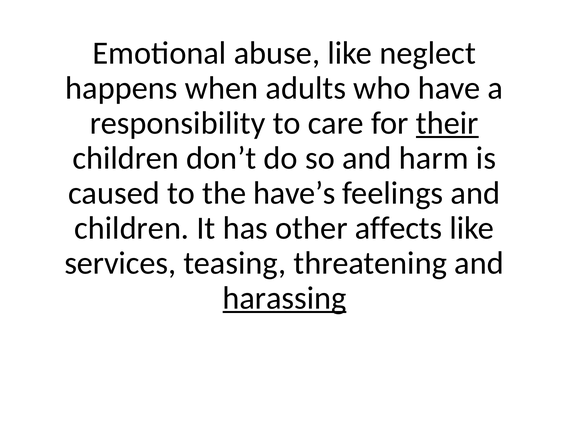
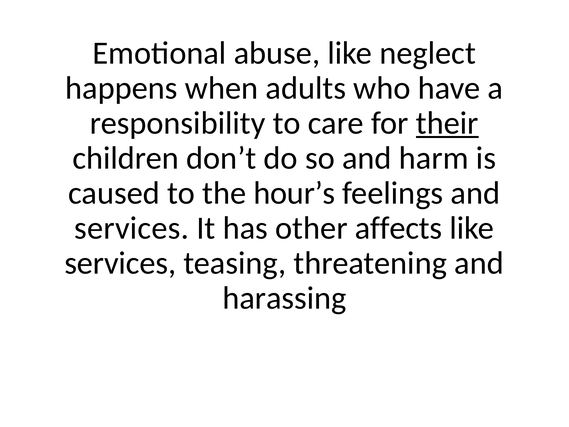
have’s: have’s -> hour’s
children at (132, 228): children -> services
harassing underline: present -> none
